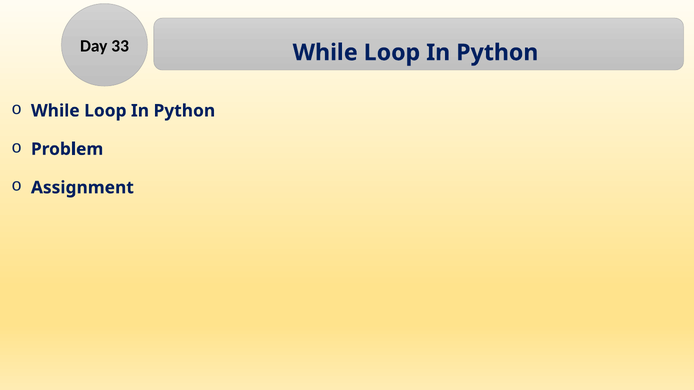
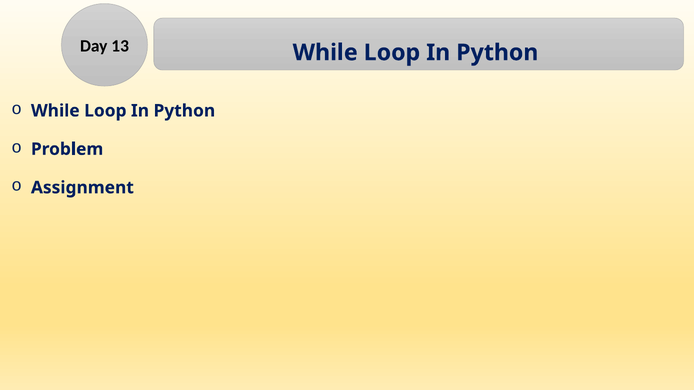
33: 33 -> 13
